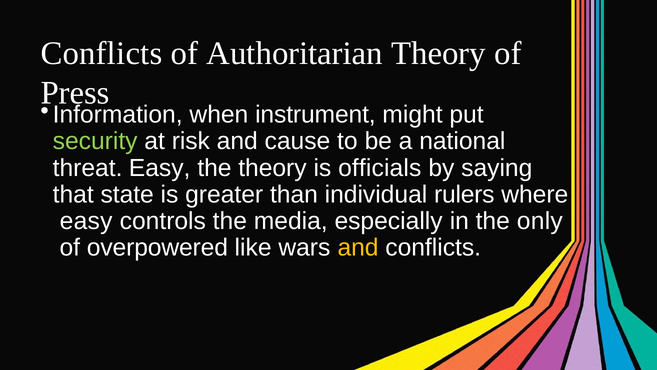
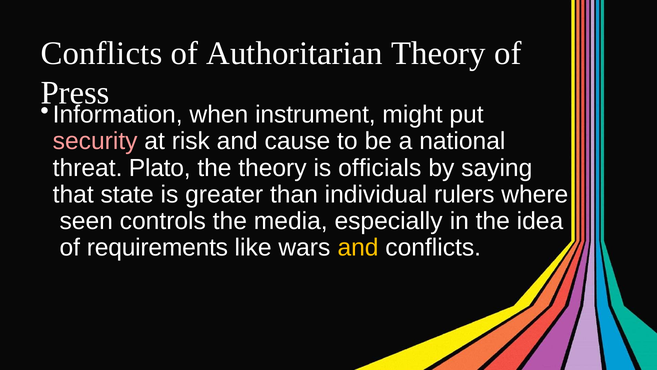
security colour: light green -> pink
threat Easy: Easy -> Plato
easy at (86, 221): easy -> seen
only: only -> idea
overpowered: overpowered -> requirements
